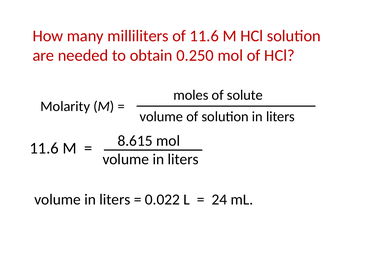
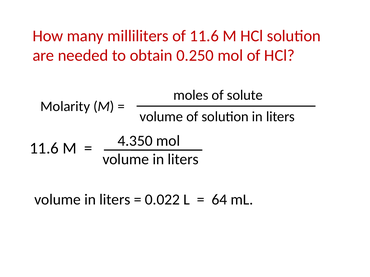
8.615: 8.615 -> 4.350
24: 24 -> 64
